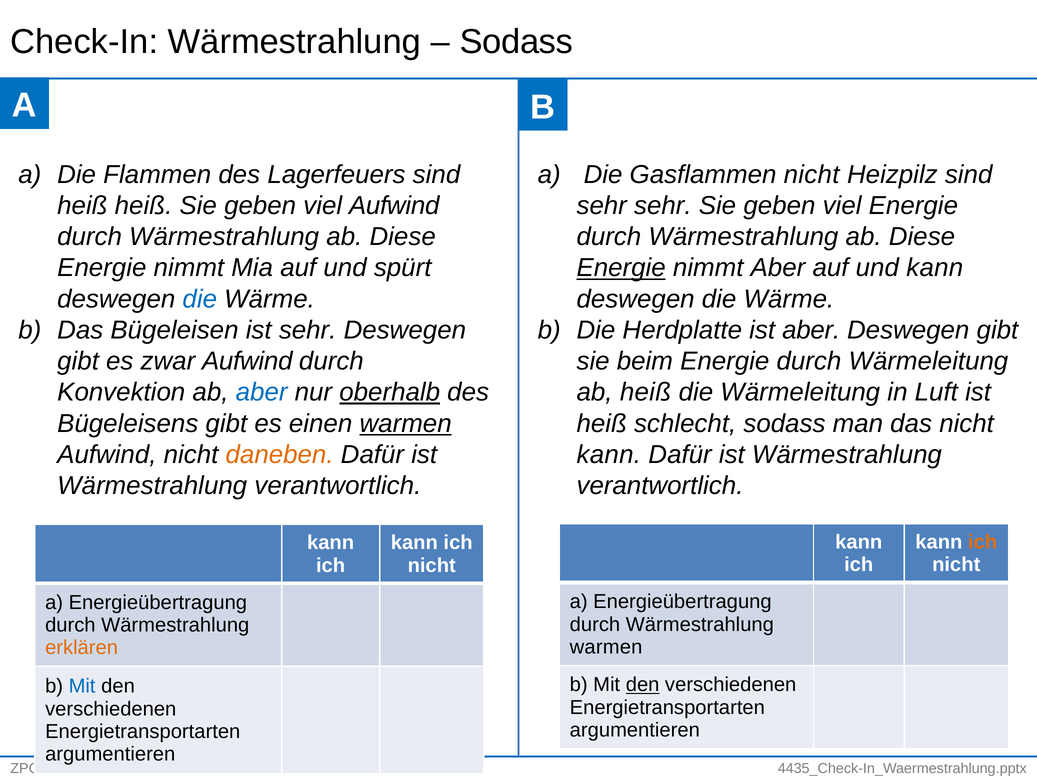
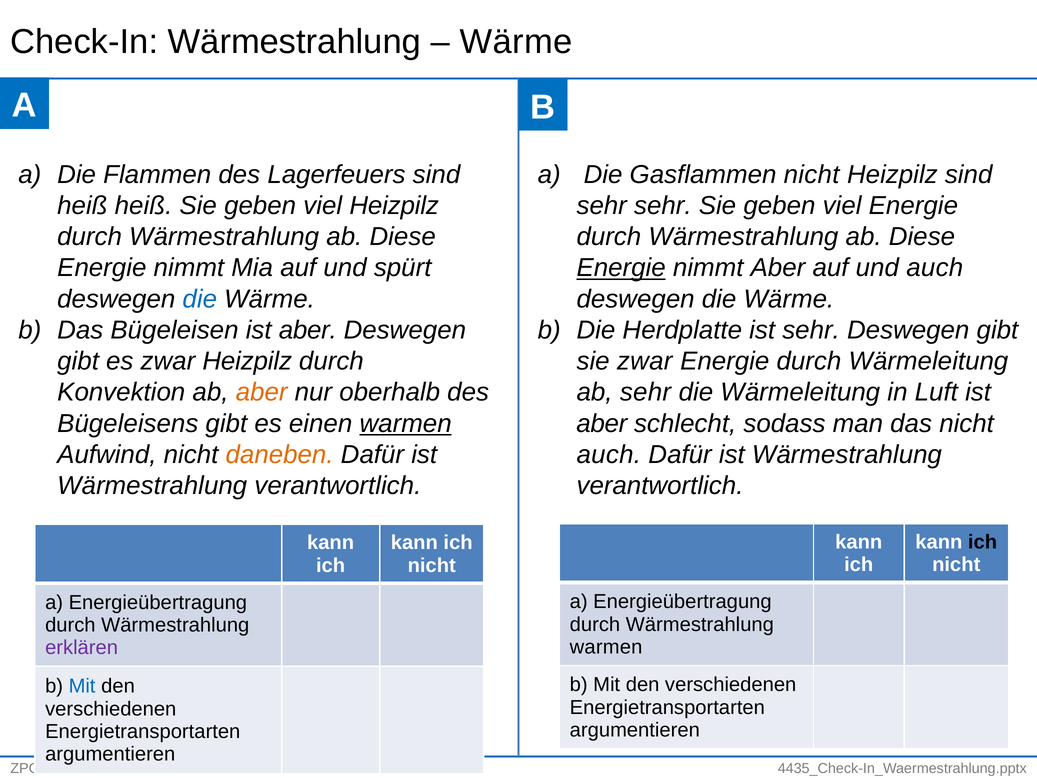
Sodass at (516, 42): Sodass -> Wärme
viel Aufwind: Aufwind -> Heizpilz
und kann: kann -> auch
Bügeleisen ist sehr: sehr -> aber
ist aber: aber -> sehr
zwar Aufwind: Aufwind -> Heizpilz
sie beim: beim -> zwar
aber at (262, 392) colour: blue -> orange
oberhalb underline: present -> none
ab heiß: heiß -> sehr
heiß at (602, 423): heiß -> aber
kann at (609, 454): kann -> auch
ich at (983, 542) colour: orange -> black
erklären colour: orange -> purple
den at (643, 685) underline: present -> none
